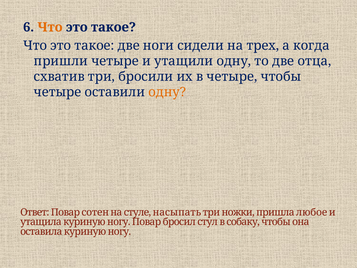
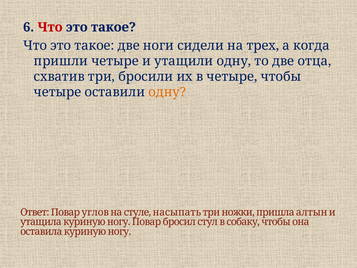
Что at (50, 27) colour: orange -> red
сотен: сотен -> углов
любое: любое -> алтын
